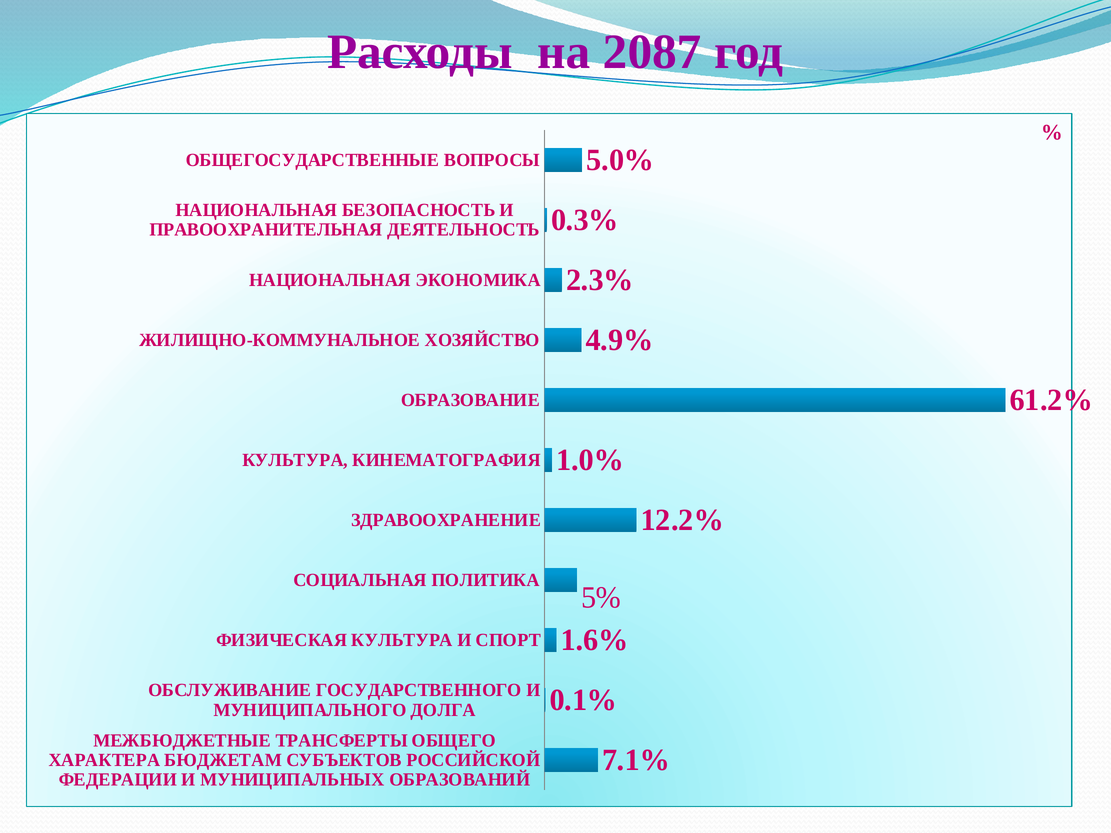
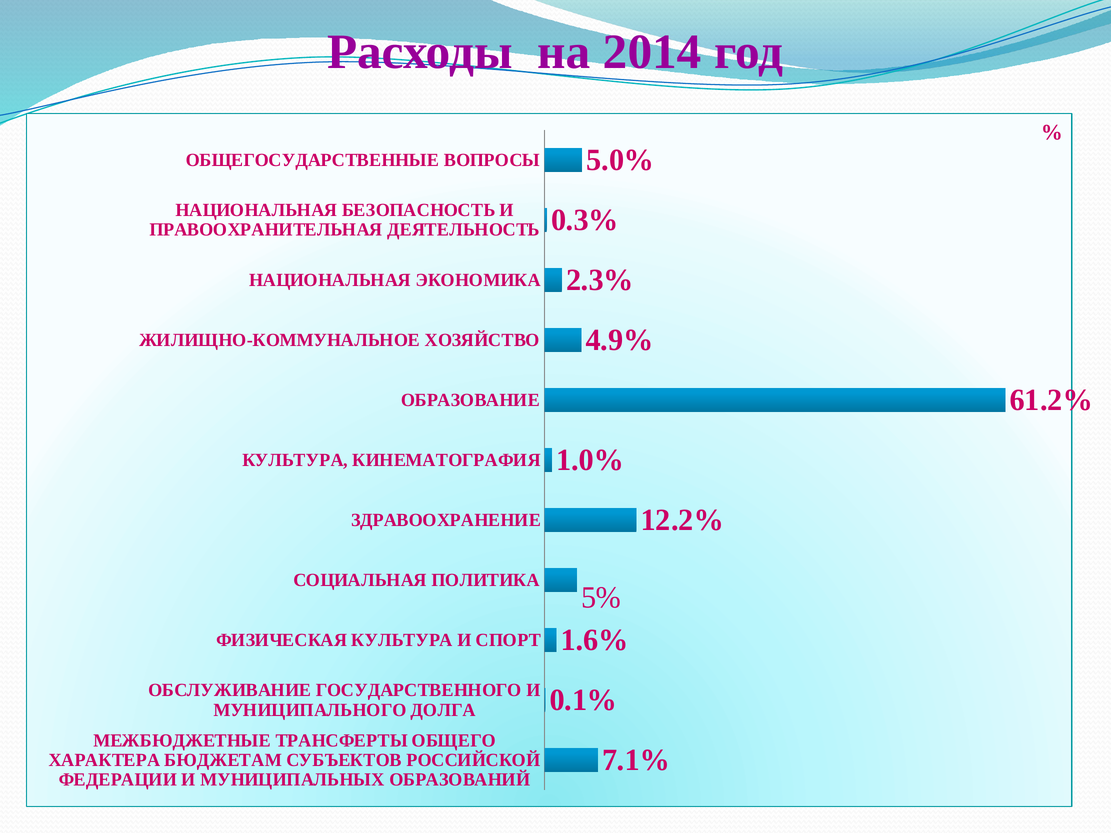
2087: 2087 -> 2014
